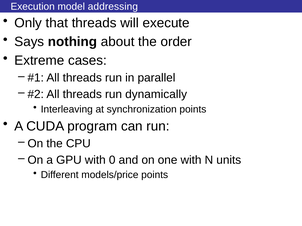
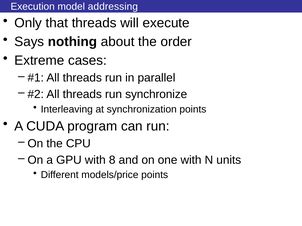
dynamically: dynamically -> synchronize
0: 0 -> 8
